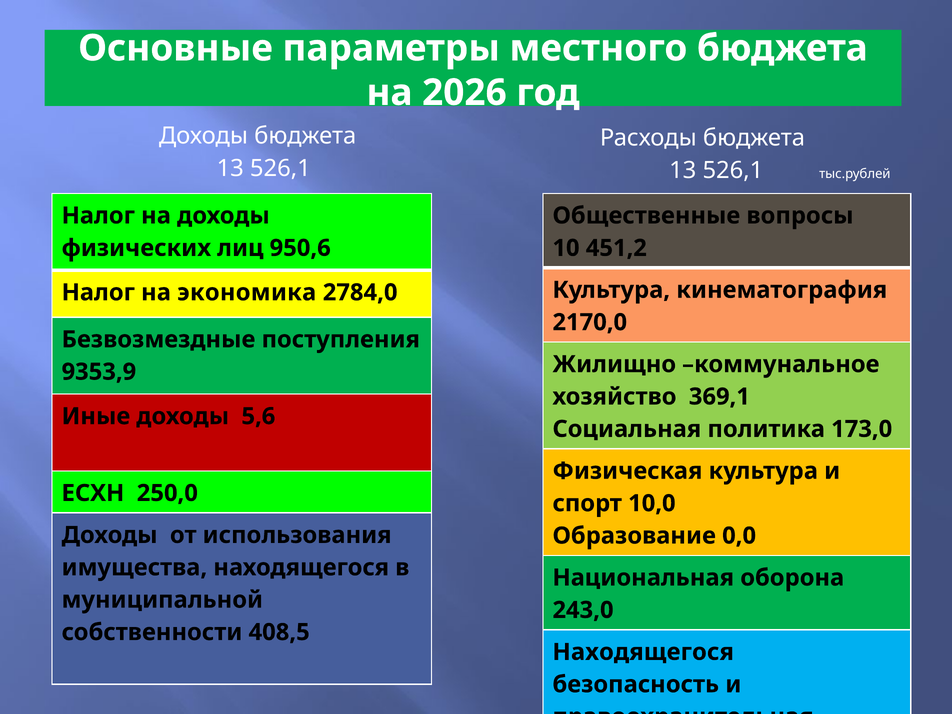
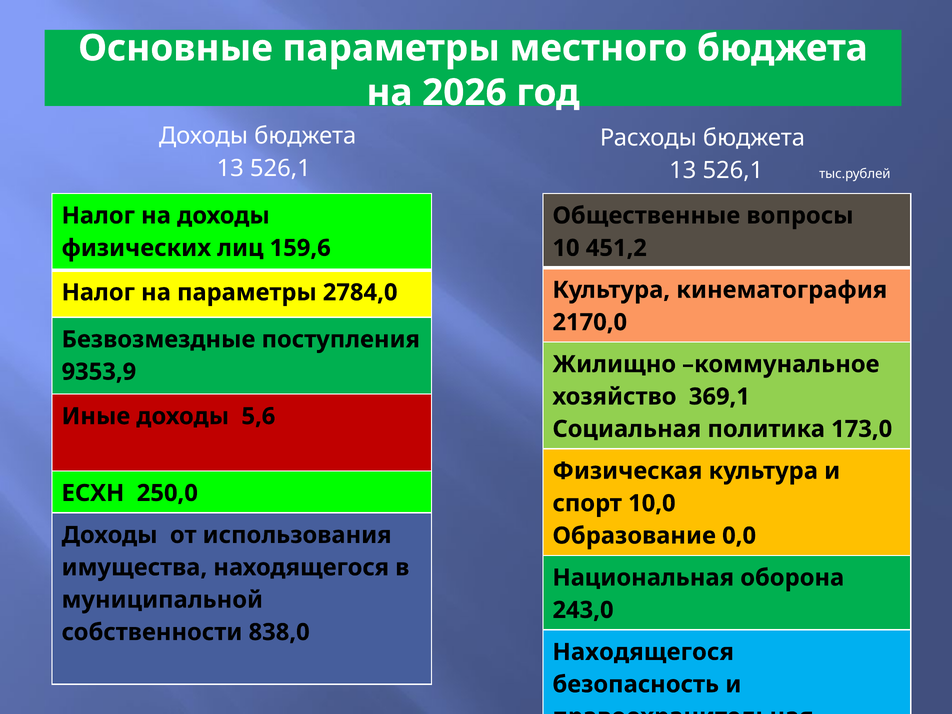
950,6: 950,6 -> 159,6
на экономика: экономика -> параметры
408,5: 408,5 -> 838,0
